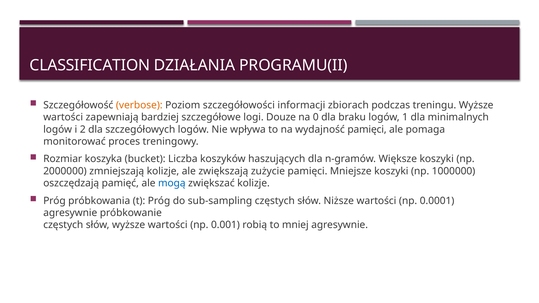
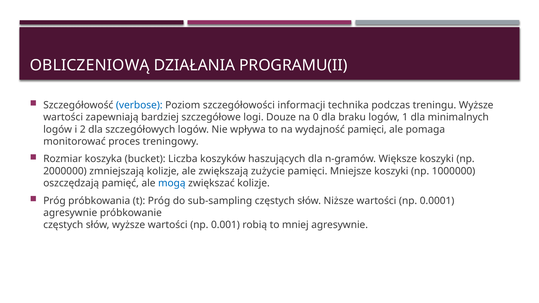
CLASSIFICATION: CLASSIFICATION -> OBLICZENIOWĄ
verbose colour: orange -> blue
zbiorach: zbiorach -> technika
